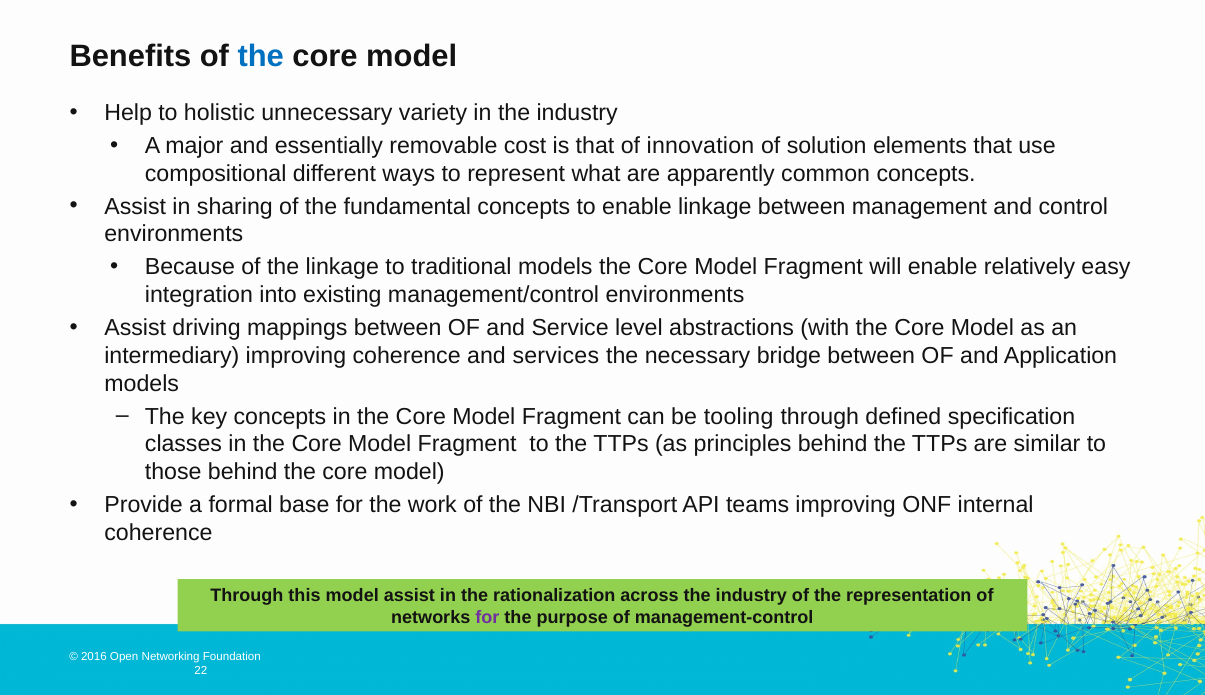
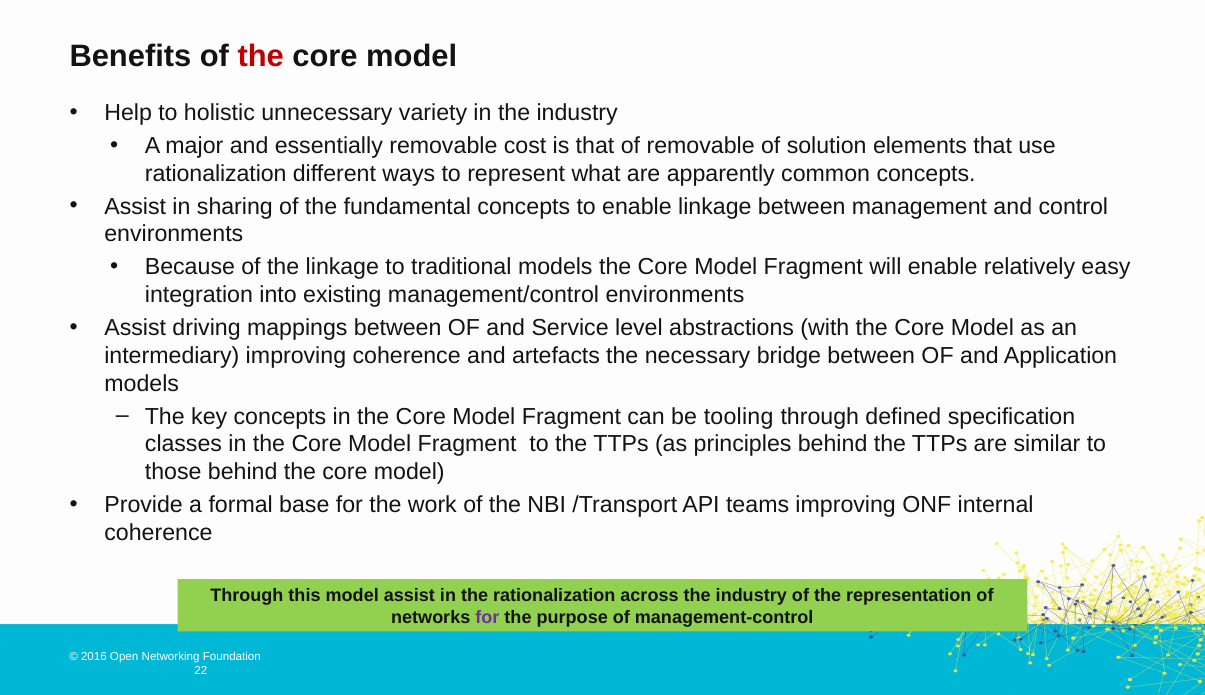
the at (261, 56) colour: blue -> red
of innovation: innovation -> removable
compositional at (216, 174): compositional -> rationalization
services: services -> artefacts
